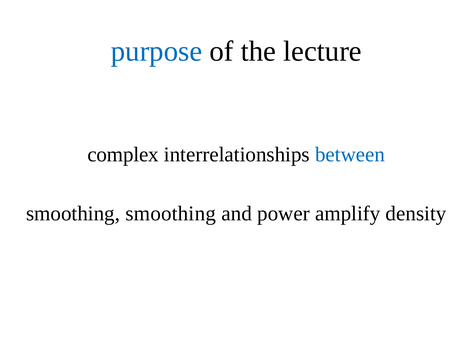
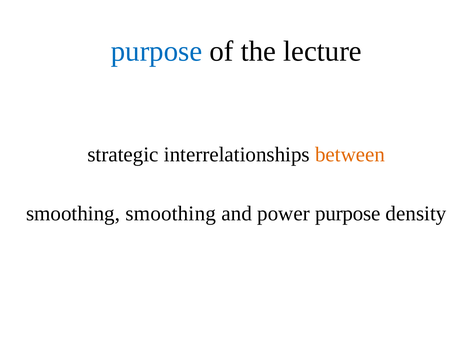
complex: complex -> strategic
between colour: blue -> orange
power amplify: amplify -> purpose
